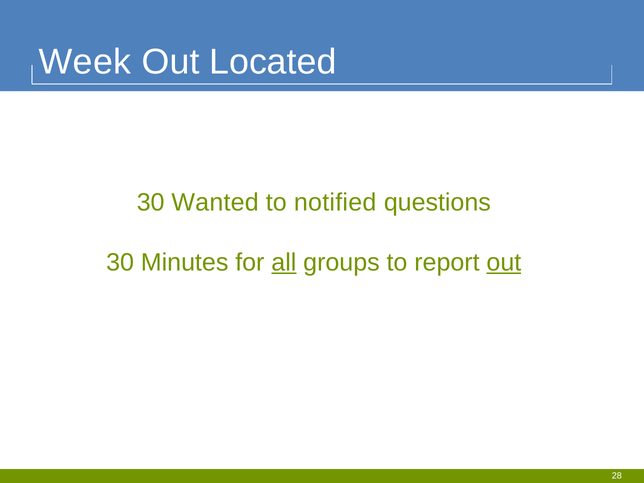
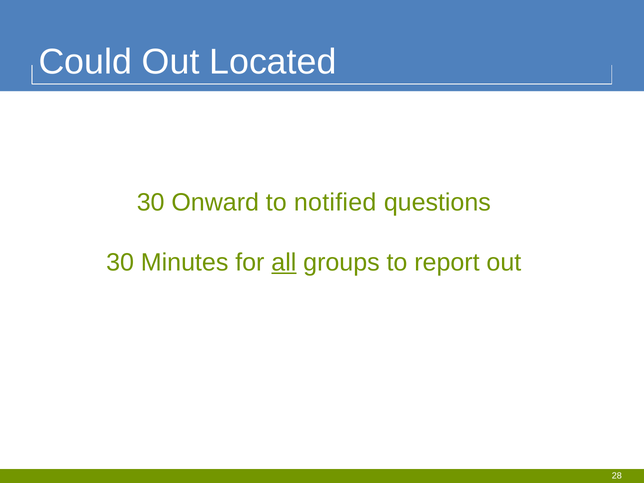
Week: Week -> Could
Wanted: Wanted -> Onward
out at (504, 263) underline: present -> none
